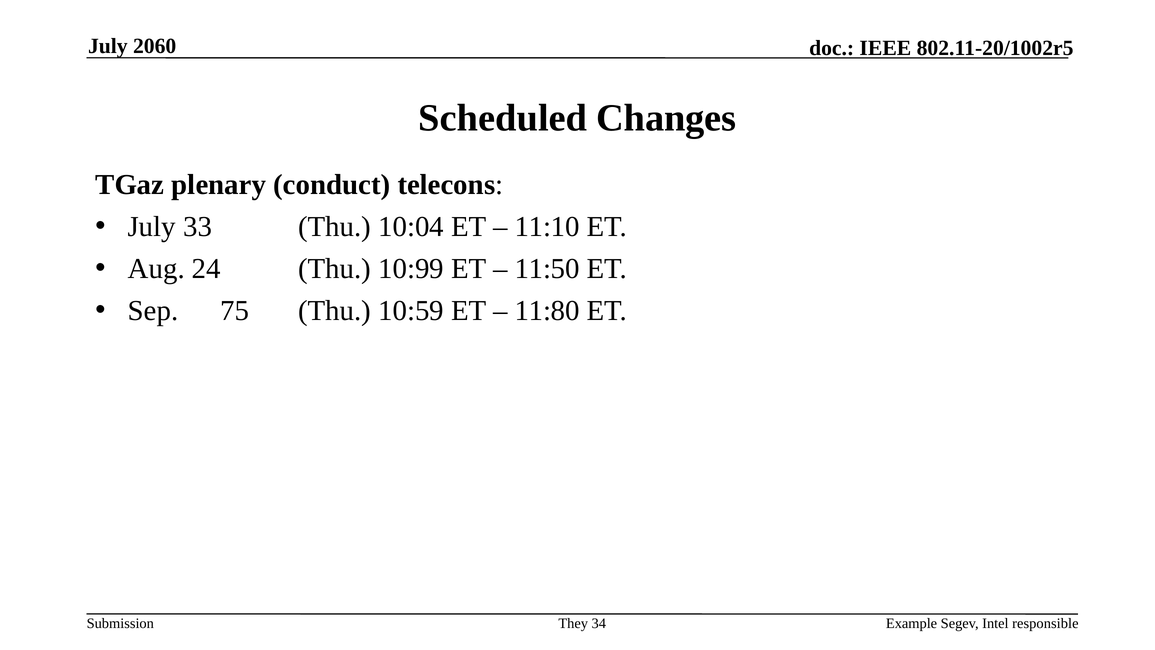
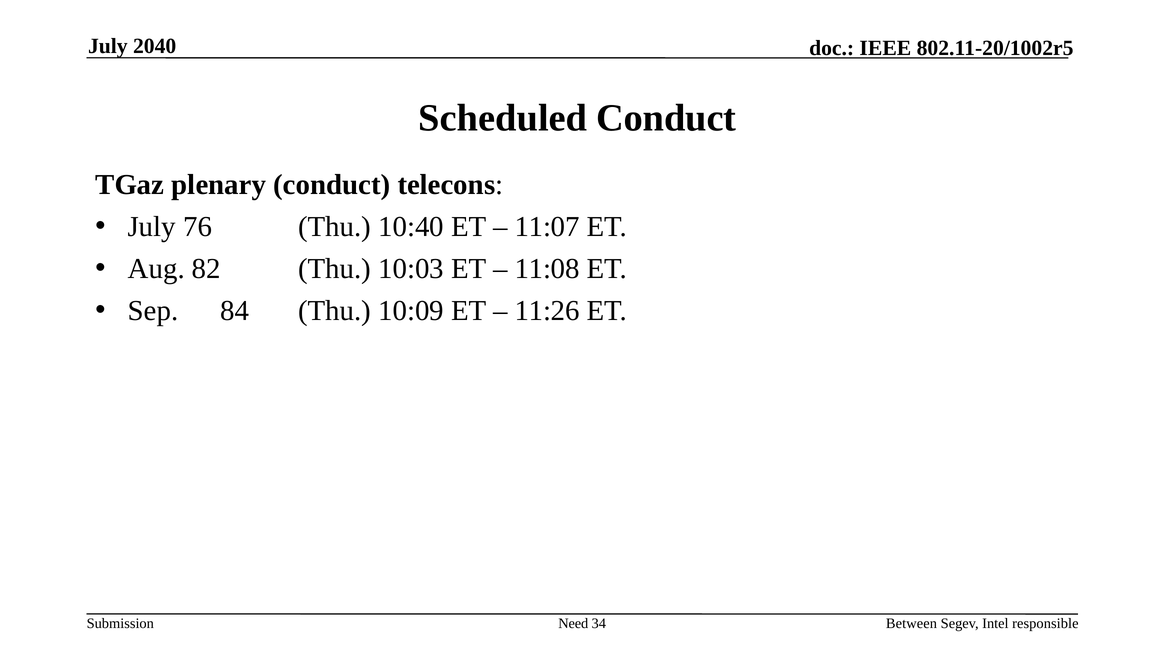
2060: 2060 -> 2040
Scheduled Changes: Changes -> Conduct
33: 33 -> 76
10:04: 10:04 -> 10:40
11:10: 11:10 -> 11:07
24: 24 -> 82
10:99: 10:99 -> 10:03
11:50: 11:50 -> 11:08
75: 75 -> 84
10:59: 10:59 -> 10:09
11:80: 11:80 -> 11:26
They: They -> Need
Example: Example -> Between
